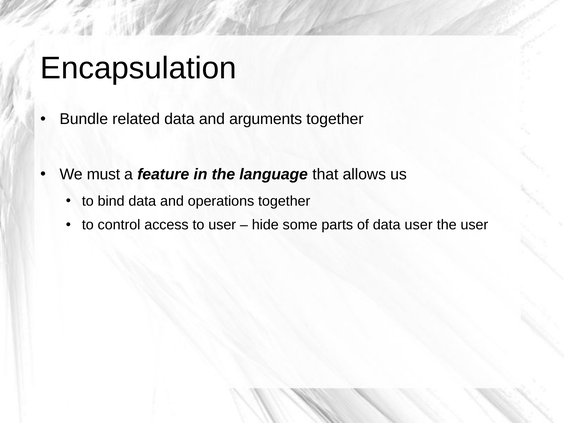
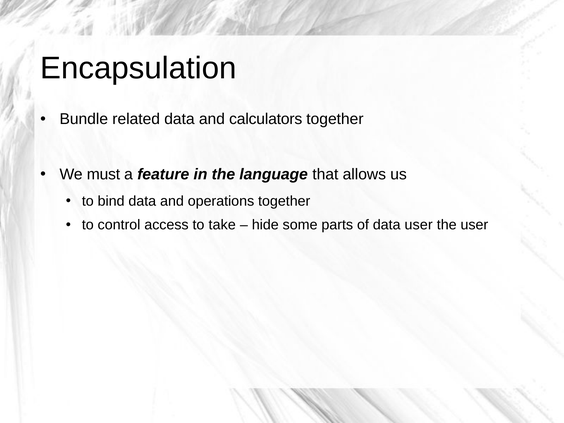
arguments: arguments -> calculators
to user: user -> take
